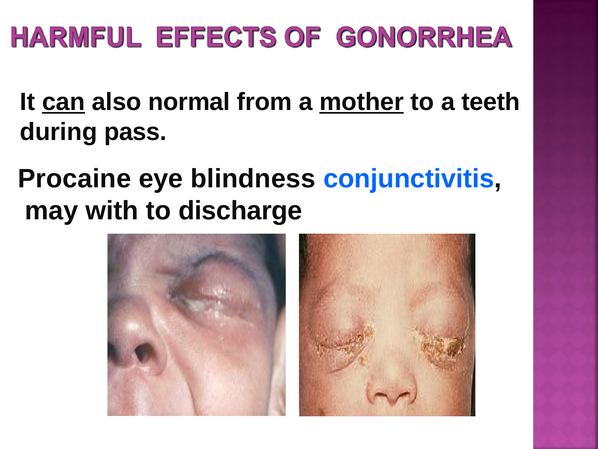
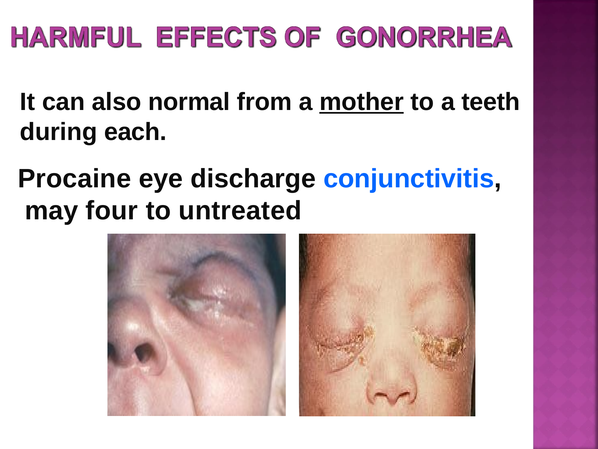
can underline: present -> none
pass: pass -> each
blindness: blindness -> discharge
with: with -> four
discharge: discharge -> untreated
